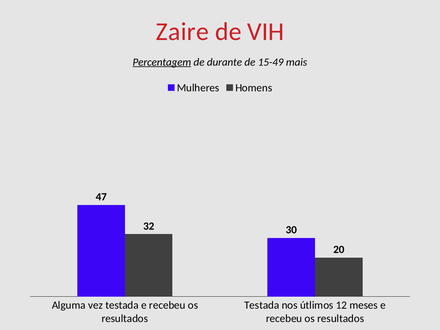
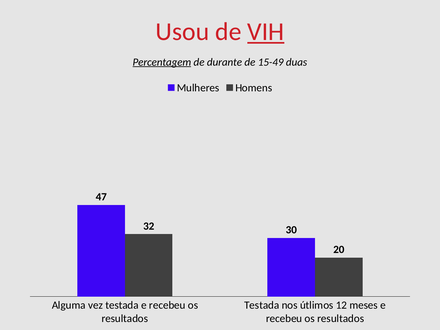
Zaire: Zaire -> Usou
VIH underline: none -> present
mais: mais -> duas
